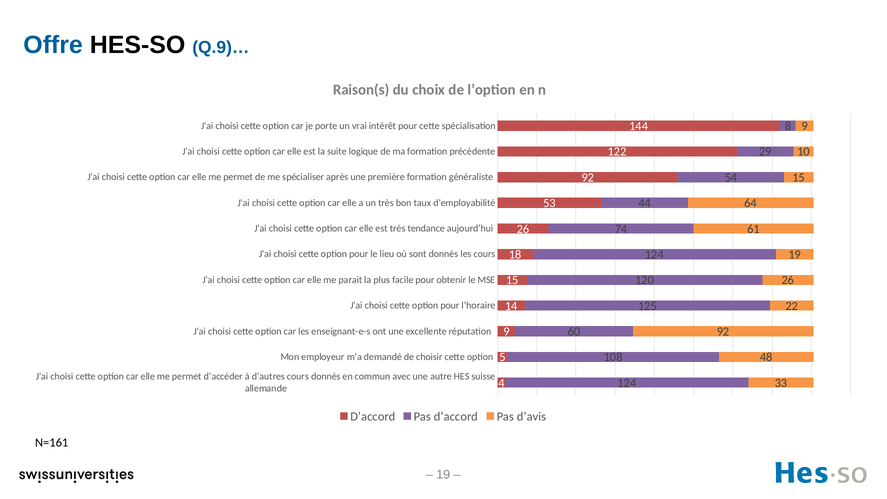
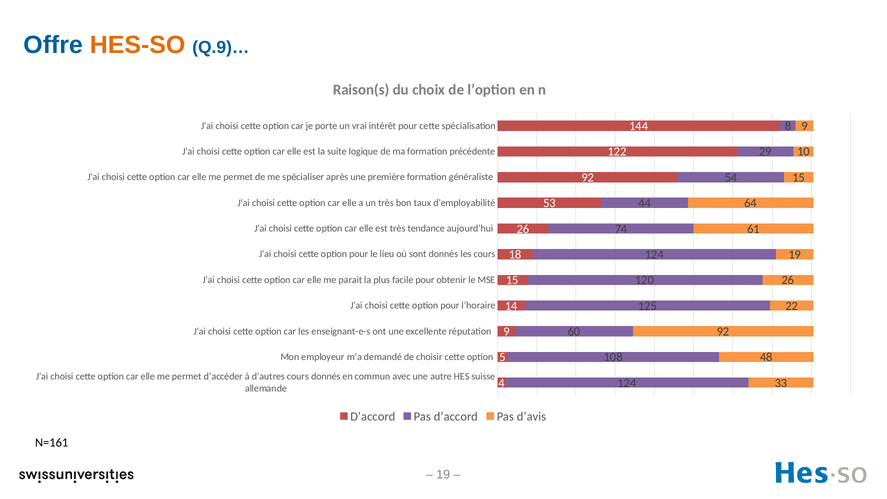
HES-SO colour: black -> orange
